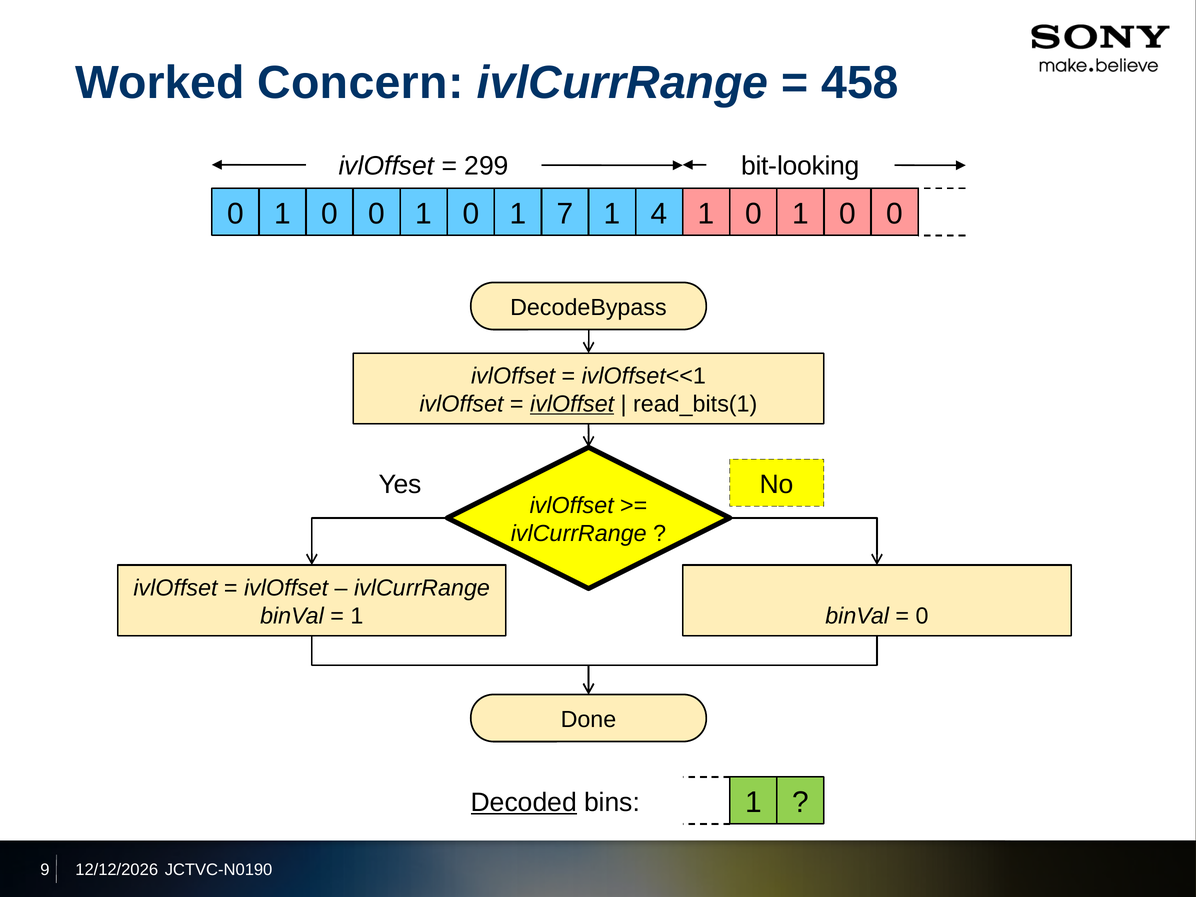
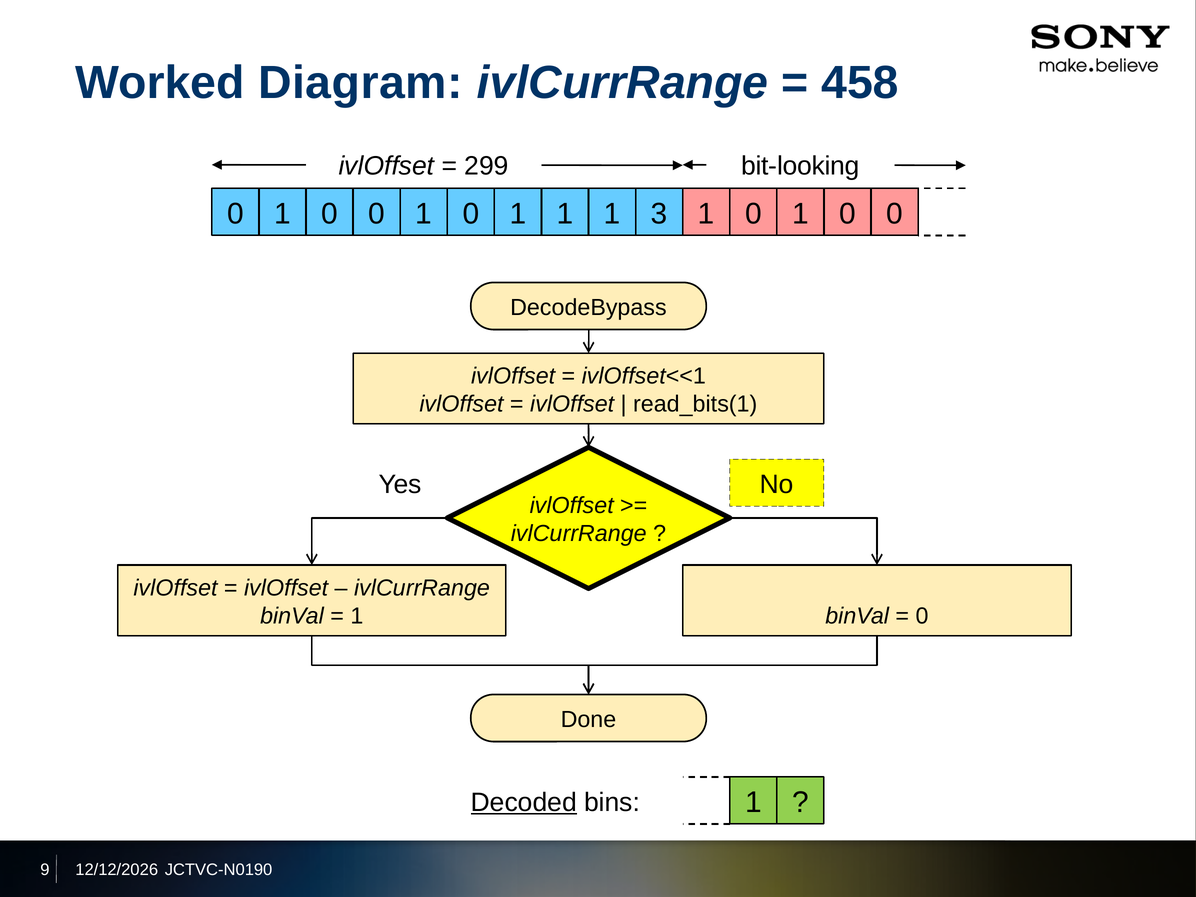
Concern: Concern -> Diagram
0 1 7: 7 -> 1
4: 4 -> 3
ivlOffset at (572, 404) underline: present -> none
